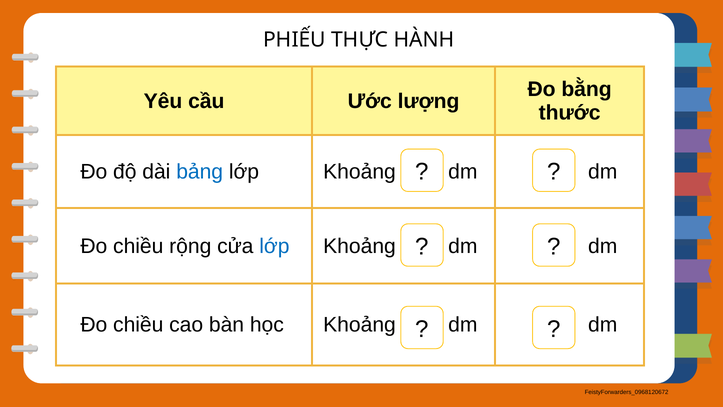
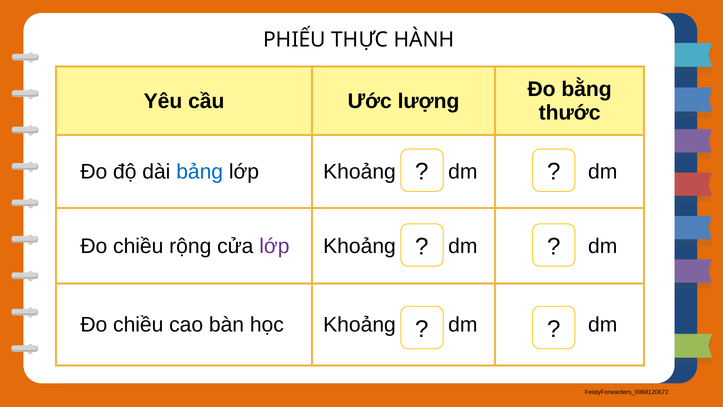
lớp at (274, 246) colour: blue -> purple
